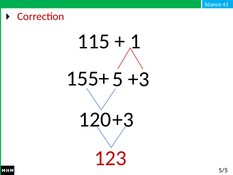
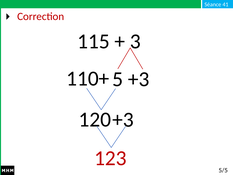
1: 1 -> 3
155+: 155+ -> 110+
